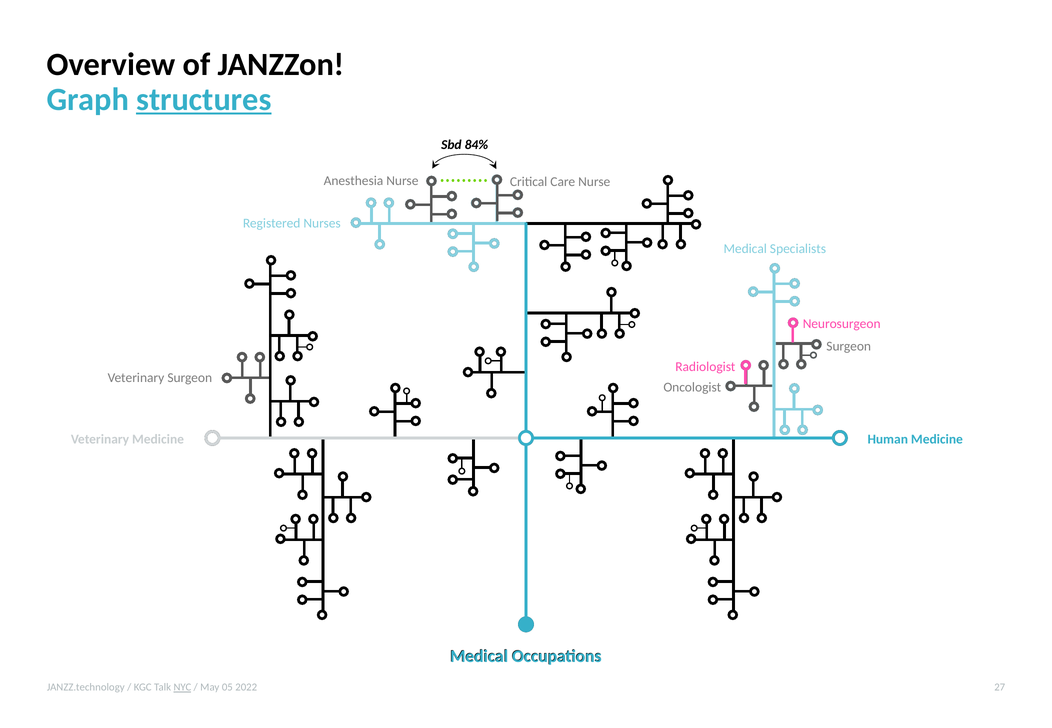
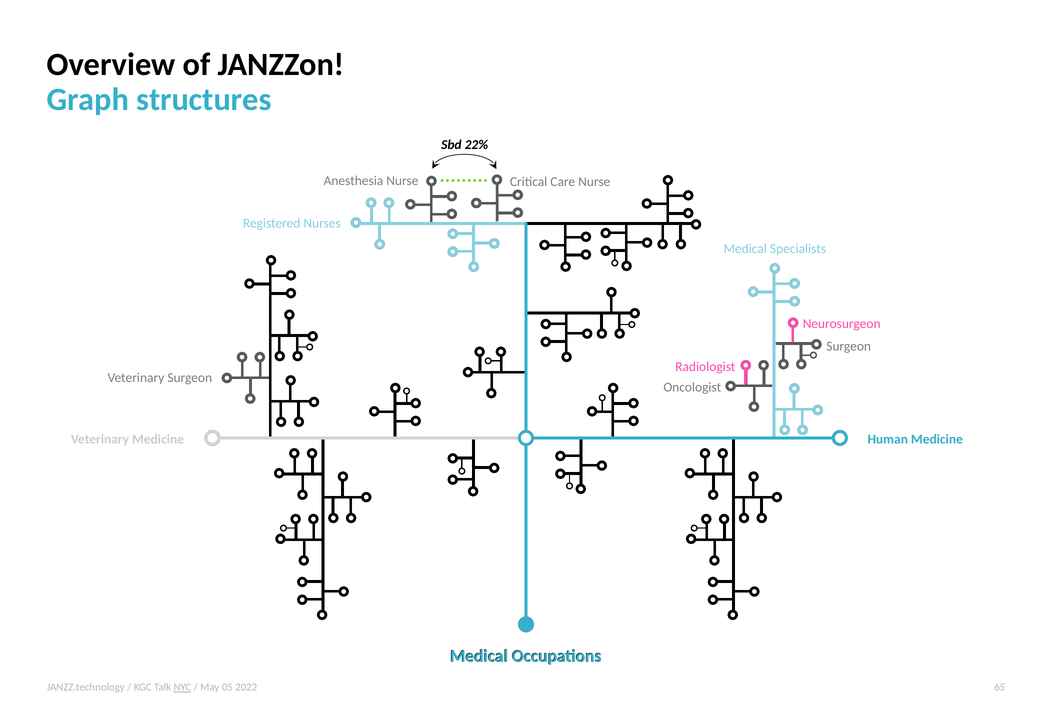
structures underline: present -> none
84%: 84% -> 22%
27: 27 -> 65
